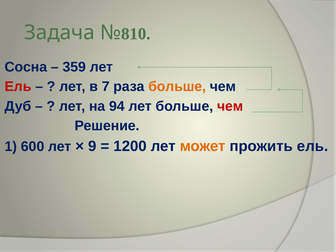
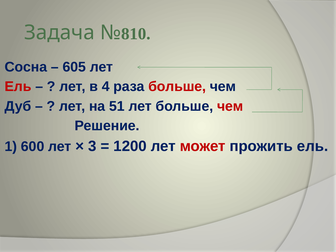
359: 359 -> 605
7: 7 -> 4
больше at (177, 87) colour: orange -> red
94: 94 -> 51
9: 9 -> 3
может colour: orange -> red
